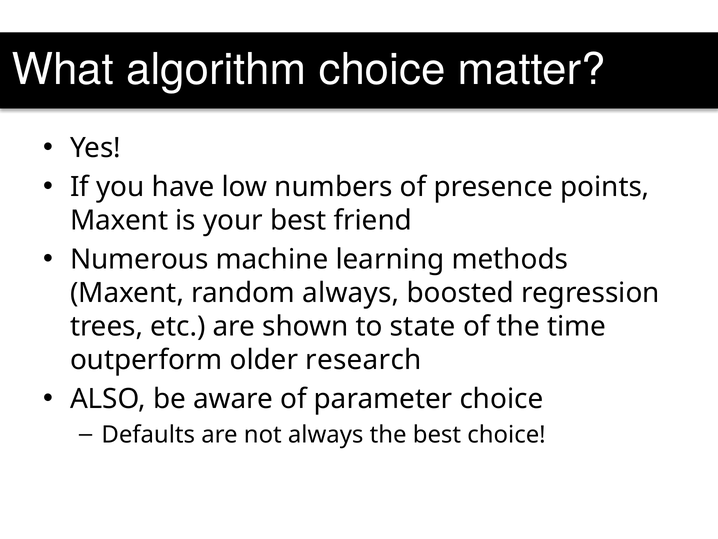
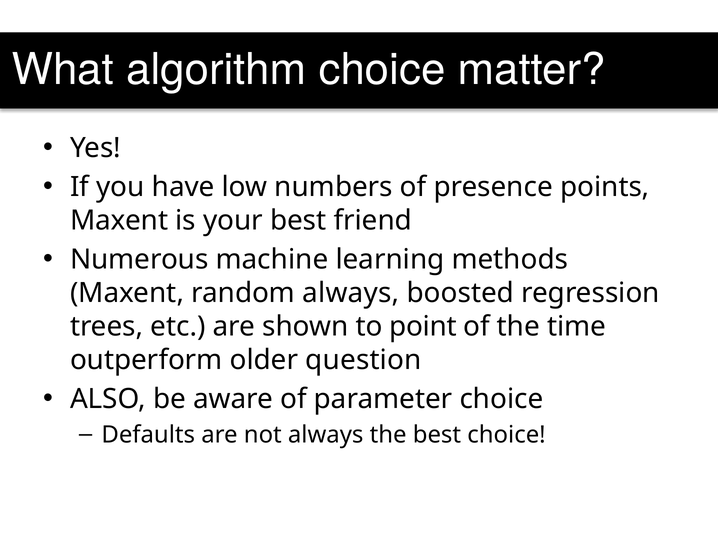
state: state -> point
research: research -> question
